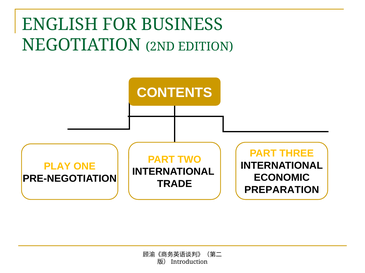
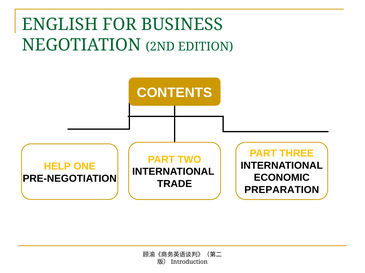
PLAY: PLAY -> HELP
